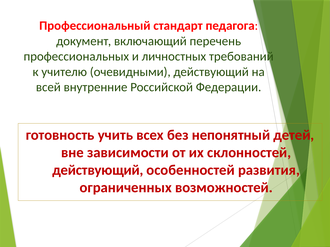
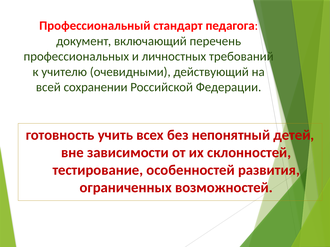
внутренние: внутренние -> сохранении
действующий at (98, 170): действующий -> тестирование
